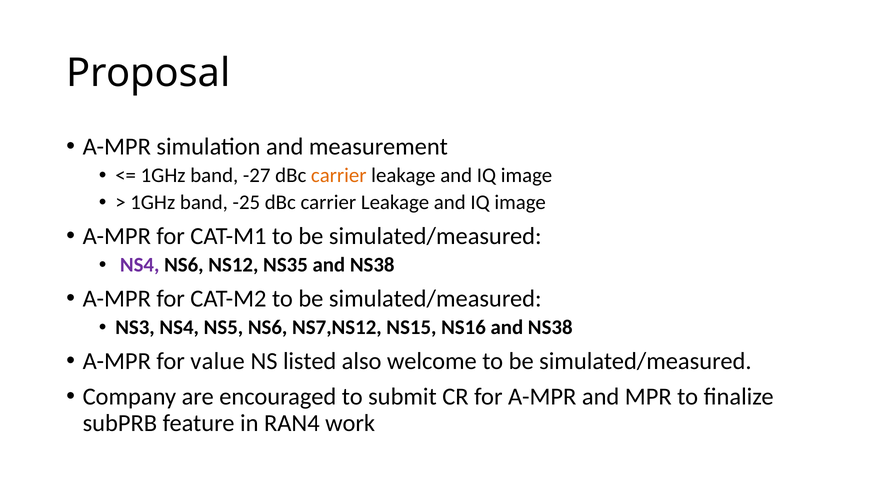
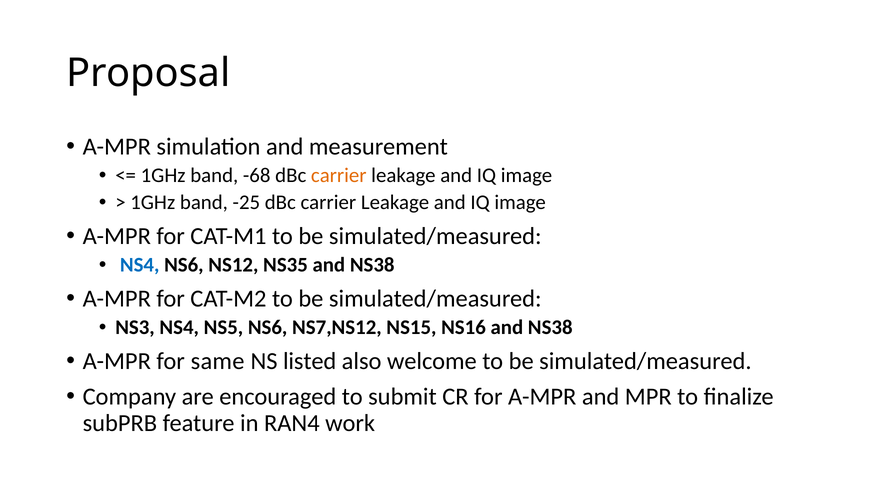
-27: -27 -> -68
NS4 at (140, 265) colour: purple -> blue
value: value -> same
